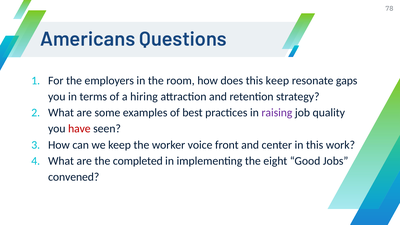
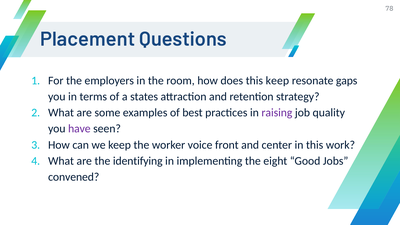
Americans: Americans -> Placement
hiring: hiring -> states
have colour: red -> purple
completed: completed -> identifying
